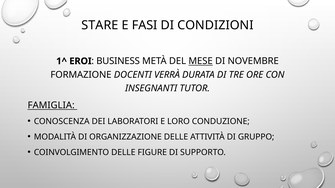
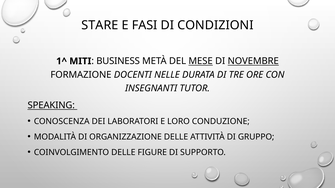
EROI: EROI -> MITI
NOVEMBRE underline: none -> present
VERRÀ: VERRÀ -> NELLE
FAMIGLIA: FAMIGLIA -> SPEAKING
